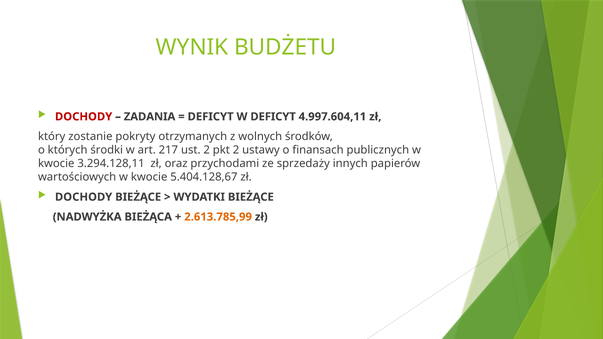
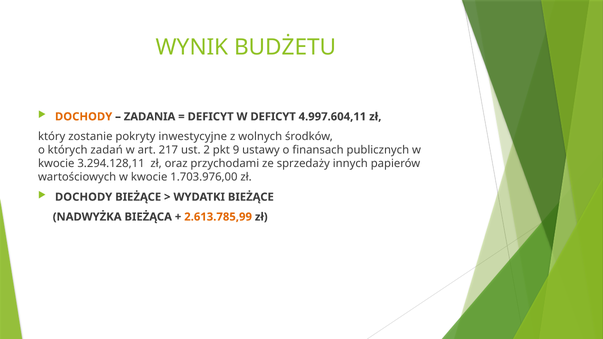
DOCHODY at (84, 117) colour: red -> orange
otrzymanych: otrzymanych -> inwestycyjne
środki: środki -> zadań
pkt 2: 2 -> 9
5.404.128,67: 5.404.128,67 -> 1.703.976,00
